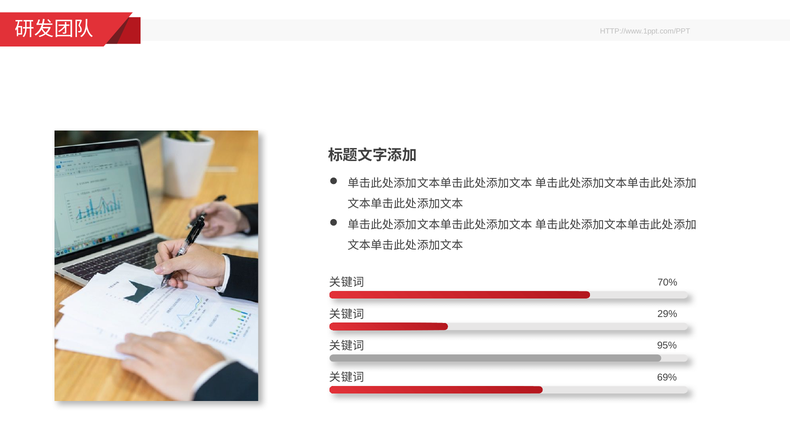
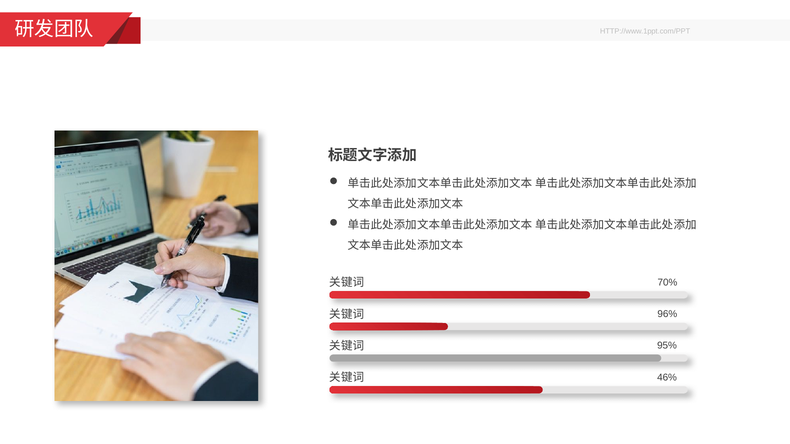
29%: 29% -> 96%
69%: 69% -> 46%
